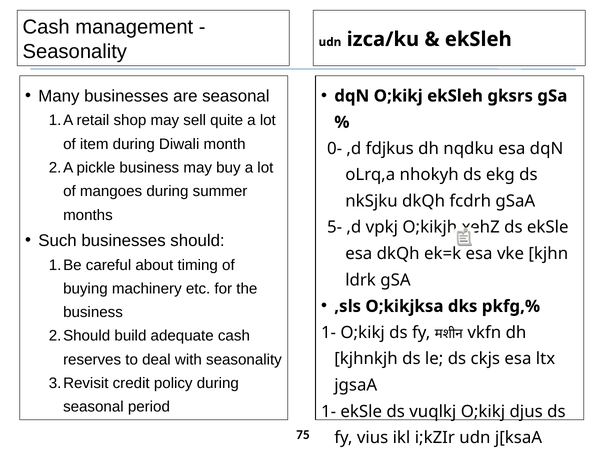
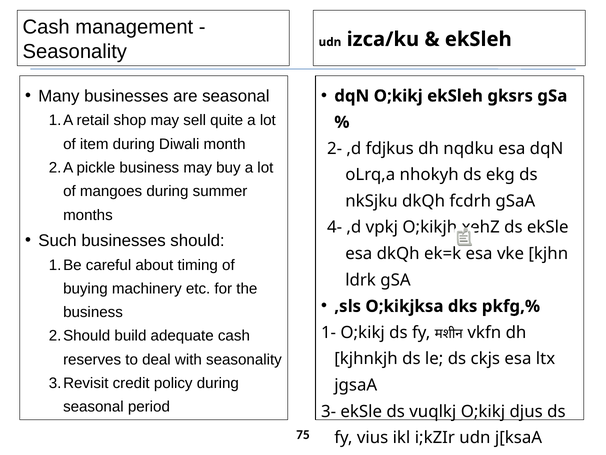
0-: 0- -> 2-
5-: 5- -> 4-
1- at (329, 411): 1- -> 3-
